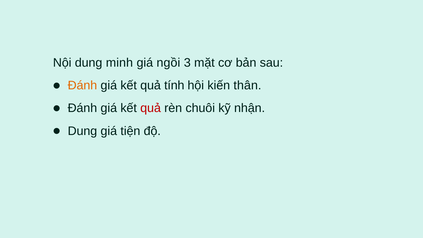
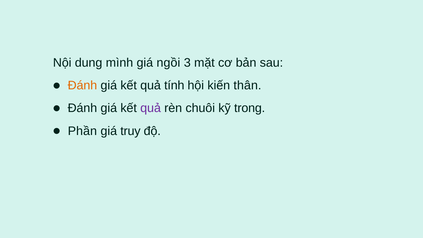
minh: minh -> mình
quả at (151, 108) colour: red -> purple
nhận: nhận -> trong
Dung at (82, 131): Dung -> Phần
tiện: tiện -> truy
